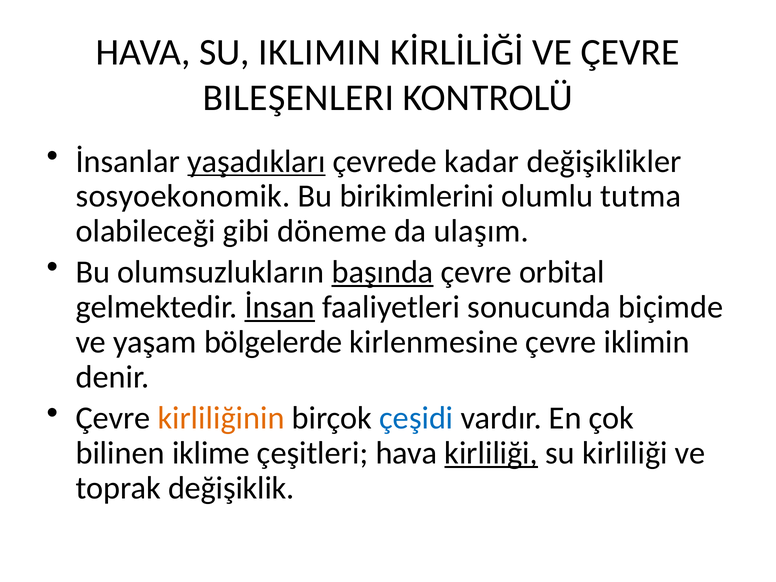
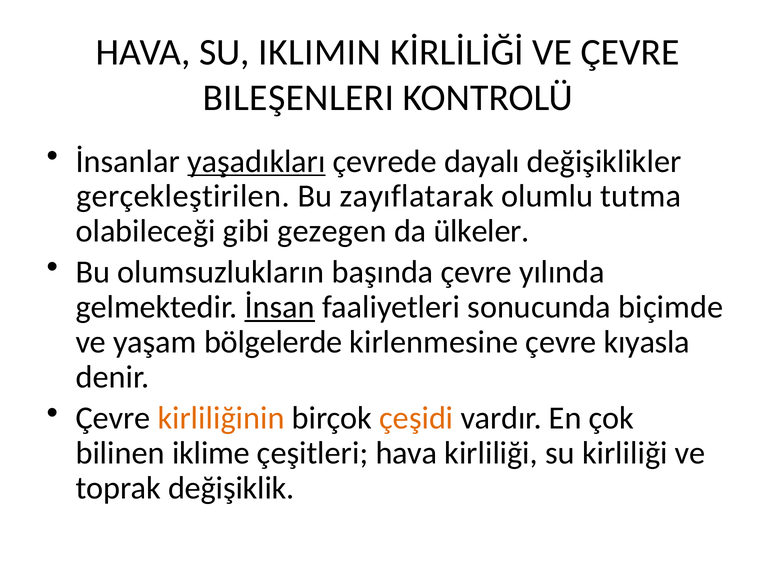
kadar: kadar -> dayalı
sosyoekonomik: sosyoekonomik -> gerçekleştirilen
birikimlerini: birikimlerini -> zayıflatarak
döneme: döneme -> gezegen
ulaşım: ulaşım -> ülkeler
başında underline: present -> none
orbital: orbital -> yılında
çevre iklimin: iklimin -> kıyasla
çeşidi colour: blue -> orange
kirliliği at (491, 453) underline: present -> none
